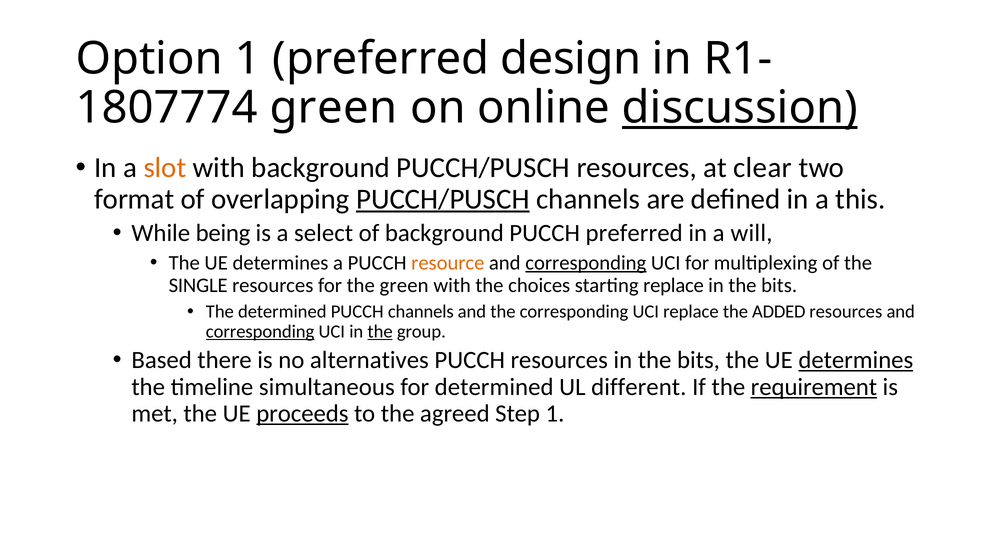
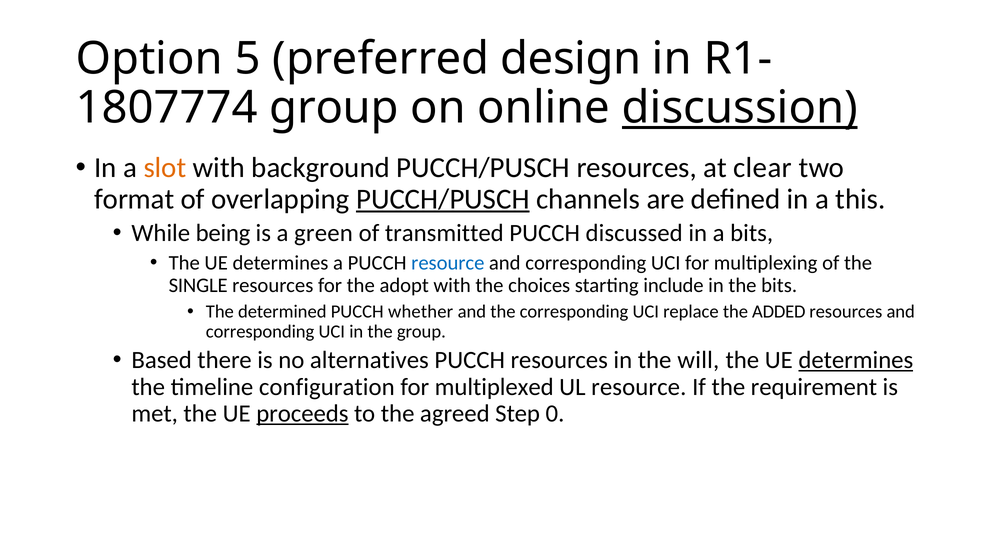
Option 1: 1 -> 5
green at (334, 108): green -> group
select: select -> green
of background: background -> transmitted
PUCCH preferred: preferred -> discussed
a will: will -> bits
resource at (448, 263) colour: orange -> blue
corresponding at (586, 263) underline: present -> none
the green: green -> adopt
starting replace: replace -> include
PUCCH channels: channels -> whether
corresponding at (260, 332) underline: present -> none
the at (380, 332) underline: present -> none
resources in the bits: bits -> will
simultaneous: simultaneous -> configuration
for determined: determined -> multiplexed
UL different: different -> resource
requirement underline: present -> none
Step 1: 1 -> 0
